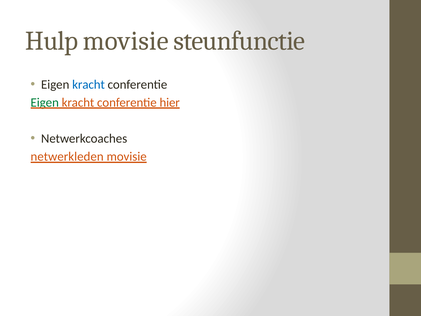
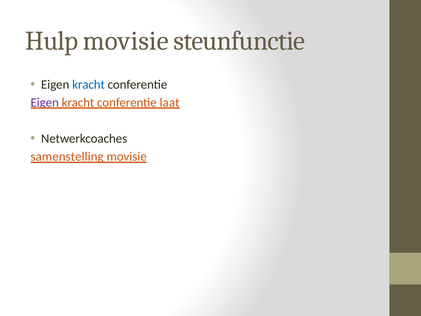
Eigen at (45, 102) colour: green -> purple
hier: hier -> laat
netwerkleden: netwerkleden -> samenstelling
